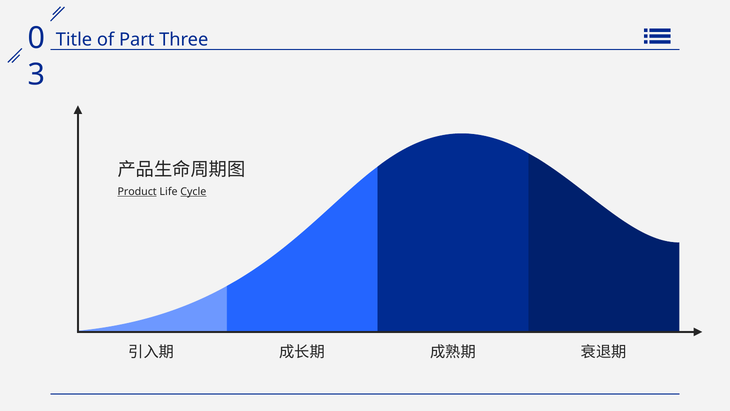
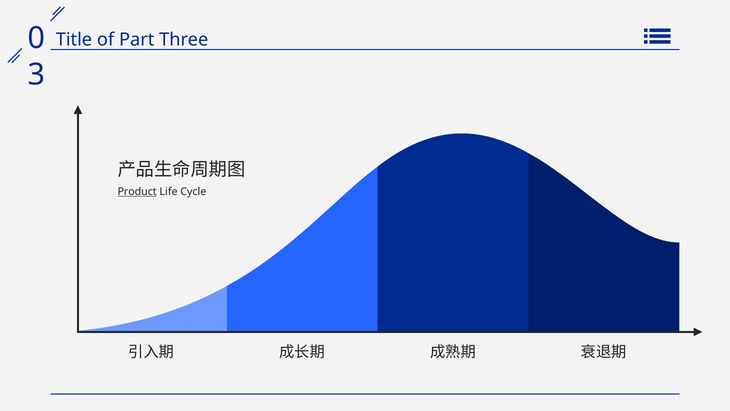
Cycle underline: present -> none
